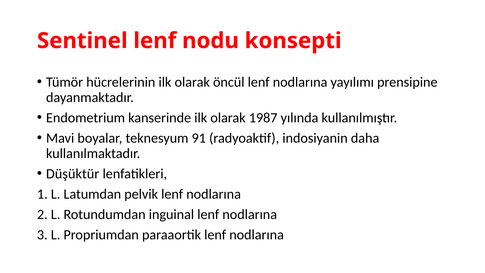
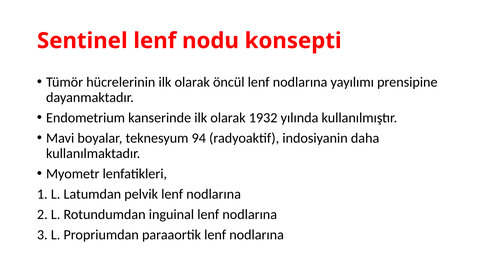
1987: 1987 -> 1932
91: 91 -> 94
Düşüktür: Düşüktür -> Myometr
